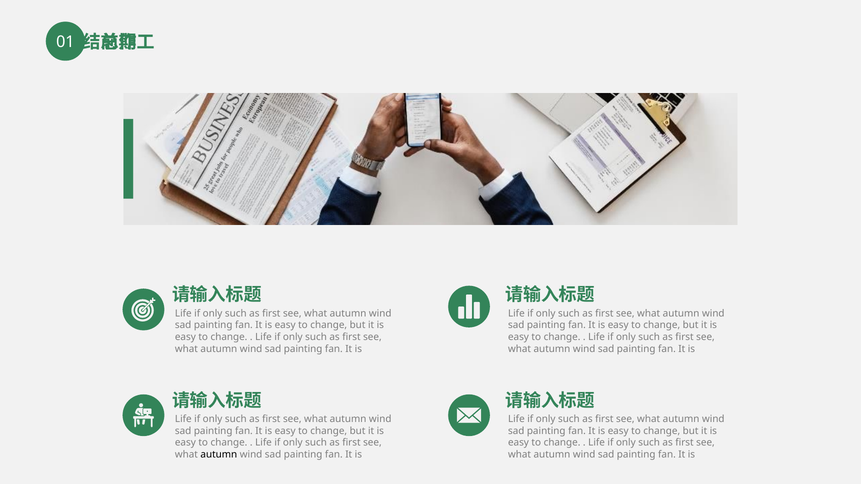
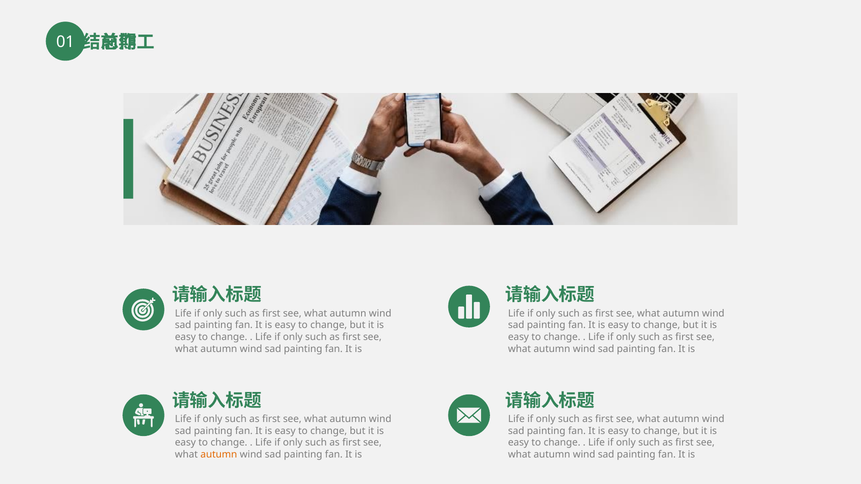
autumn at (219, 455) colour: black -> orange
